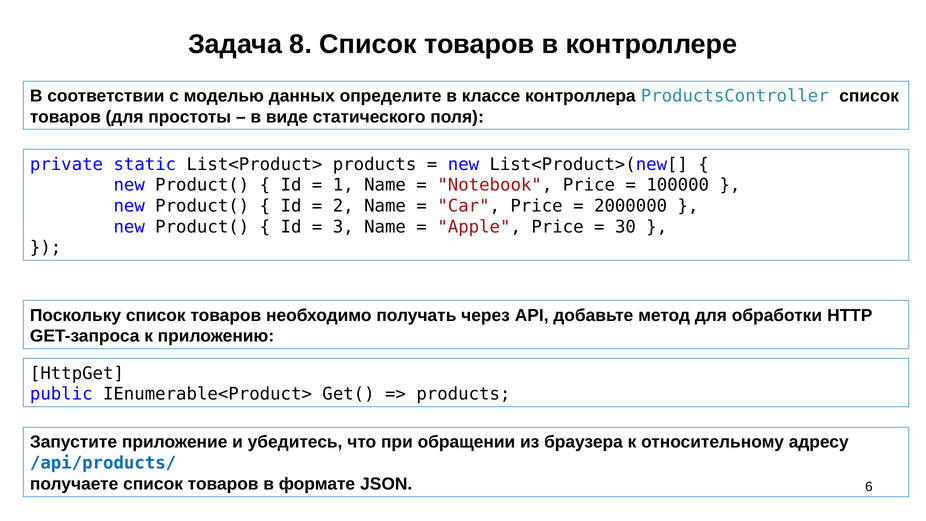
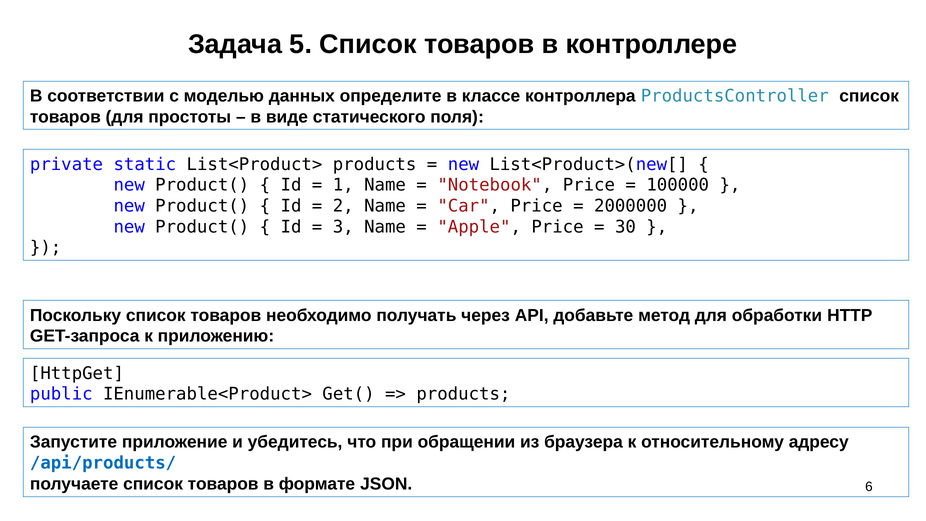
8: 8 -> 5
